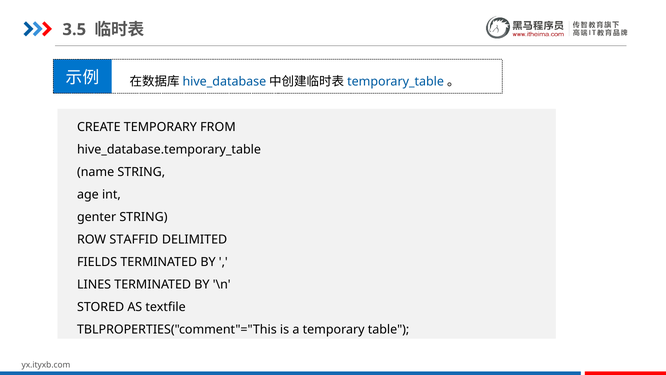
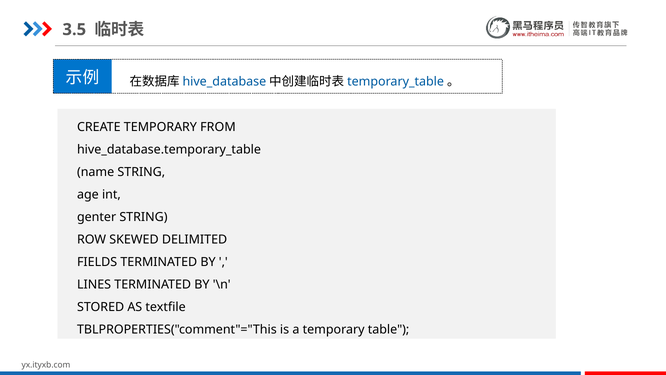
STAFFID: STAFFID -> SKEWED
